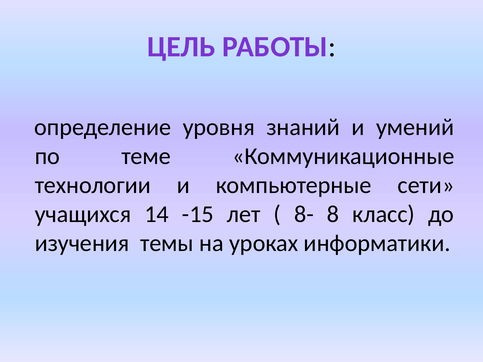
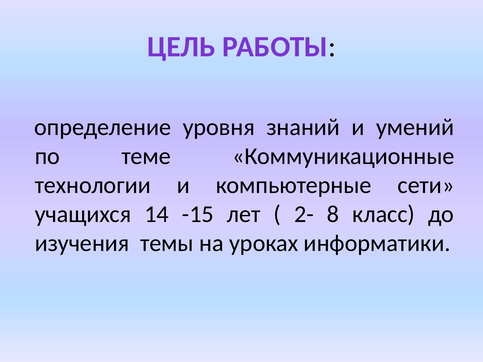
8-: 8- -> 2-
